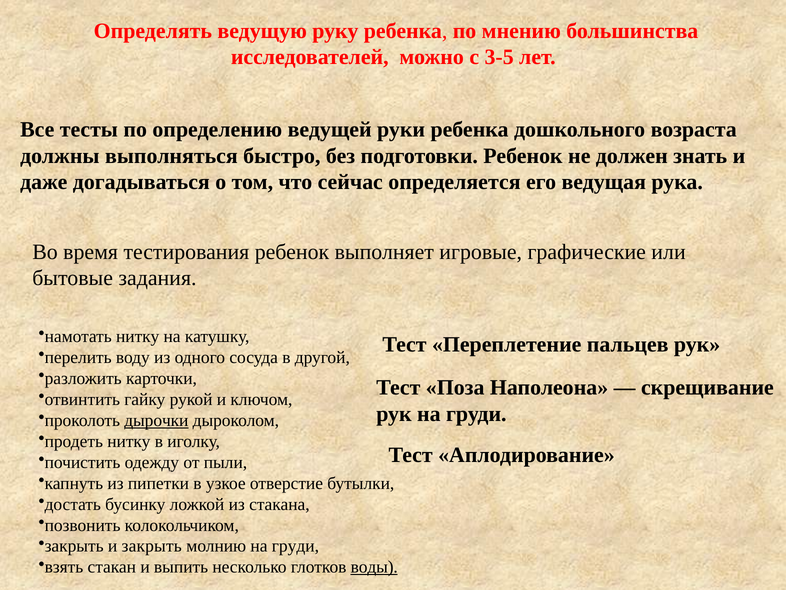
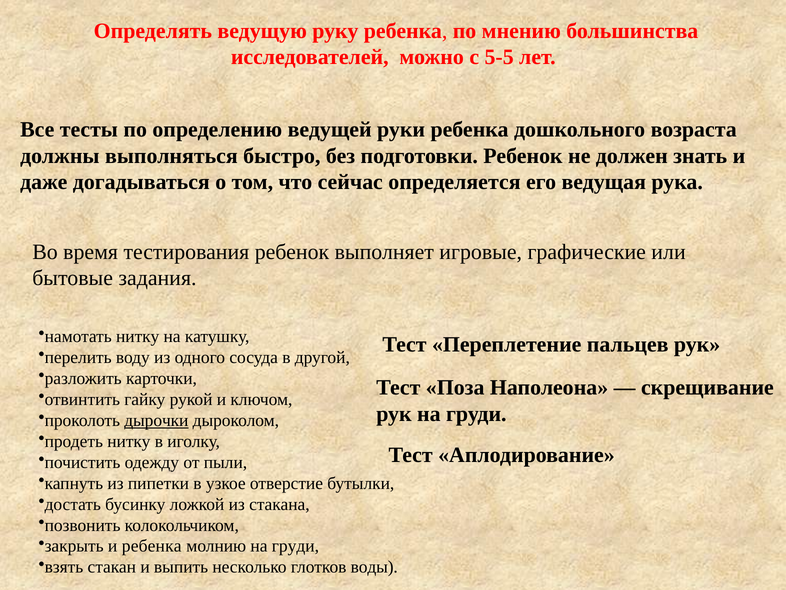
3-5: 3-5 -> 5-5
и закрыть: закрыть -> ребенка
воды underline: present -> none
